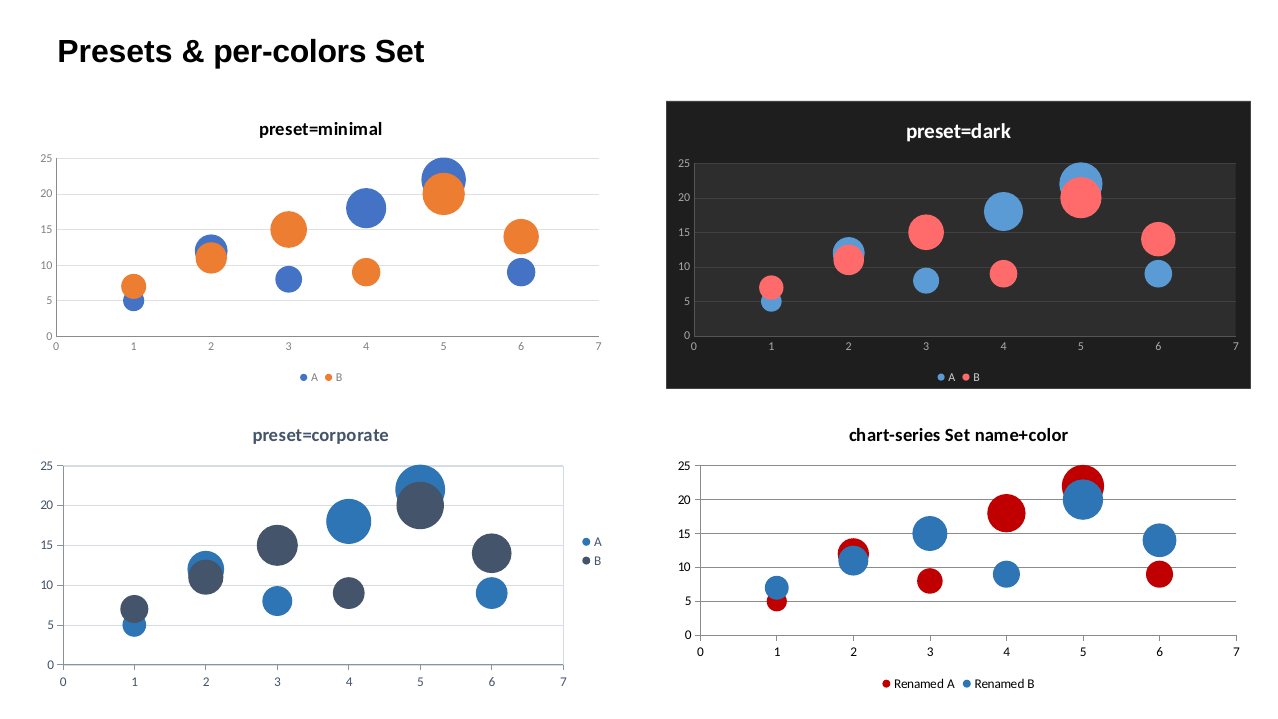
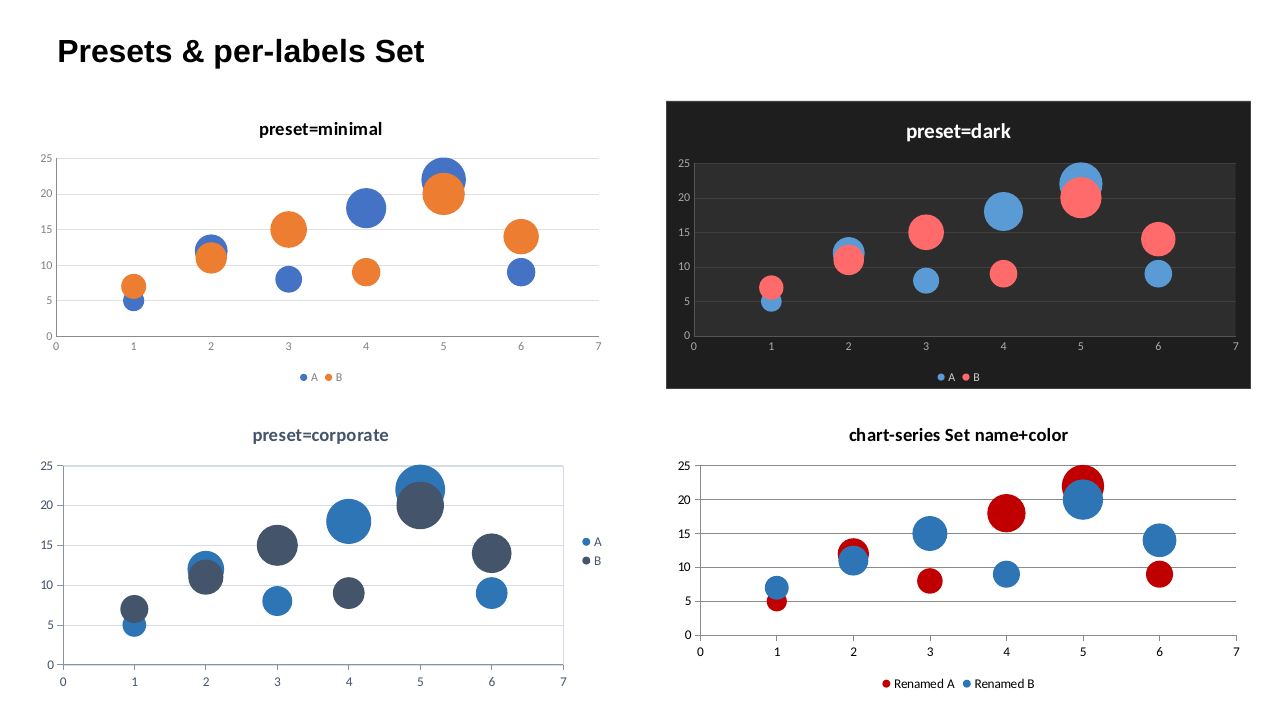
per-colors: per-colors -> per-labels
